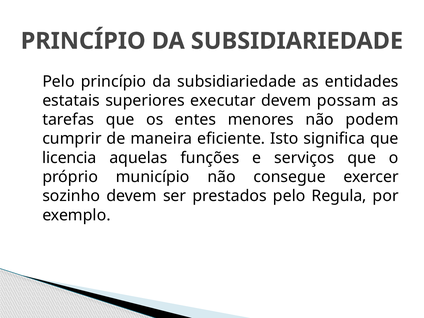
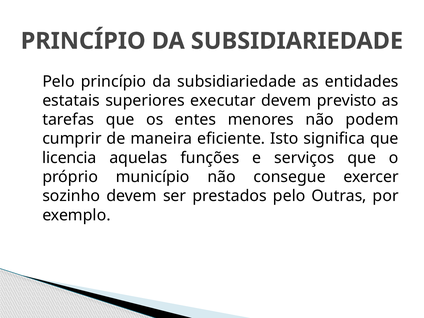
possam: possam -> previsto
Regula: Regula -> Outras
